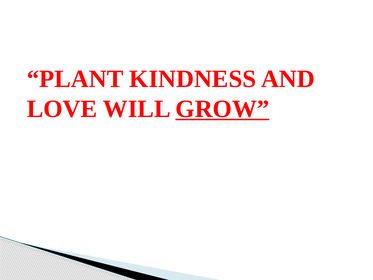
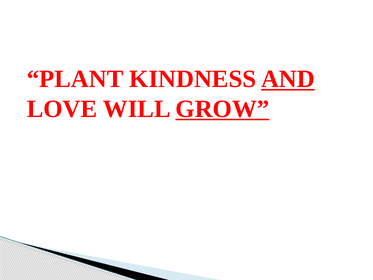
AND underline: none -> present
